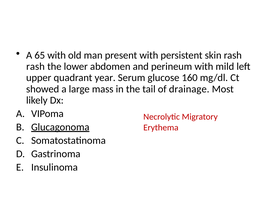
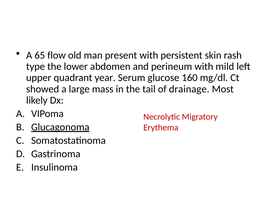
65 with: with -> flow
rash at (35, 66): rash -> type
